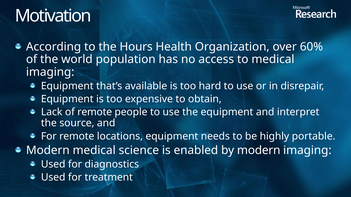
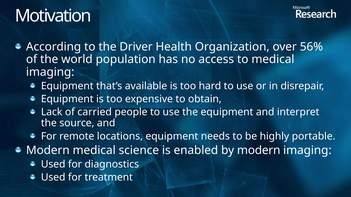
Hours: Hours -> Driver
60%: 60% -> 56%
of remote: remote -> carried
